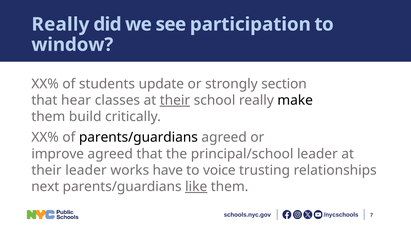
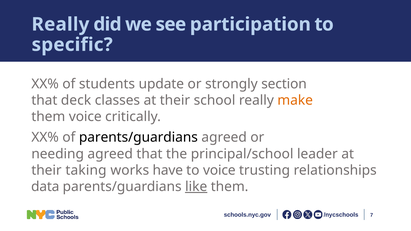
window: window -> specific
hear: hear -> deck
their at (175, 100) underline: present -> none
make colour: black -> orange
them build: build -> voice
improve: improve -> needing
their leader: leader -> taking
next: next -> data
